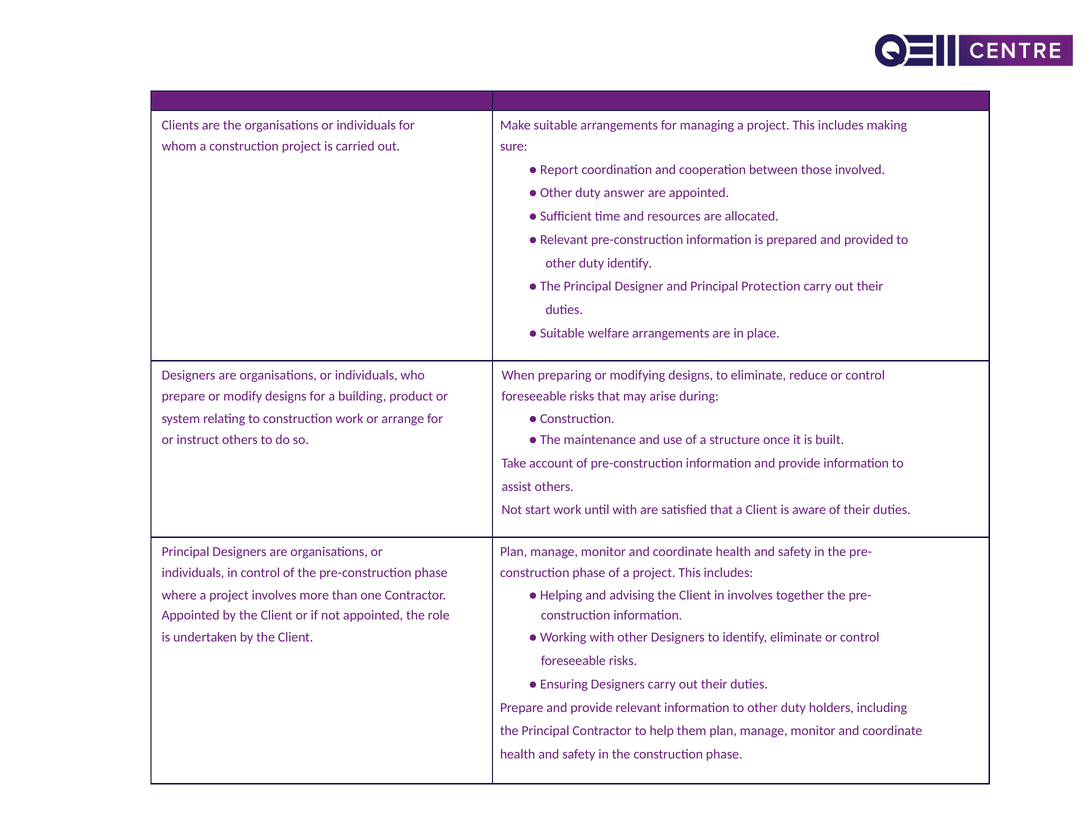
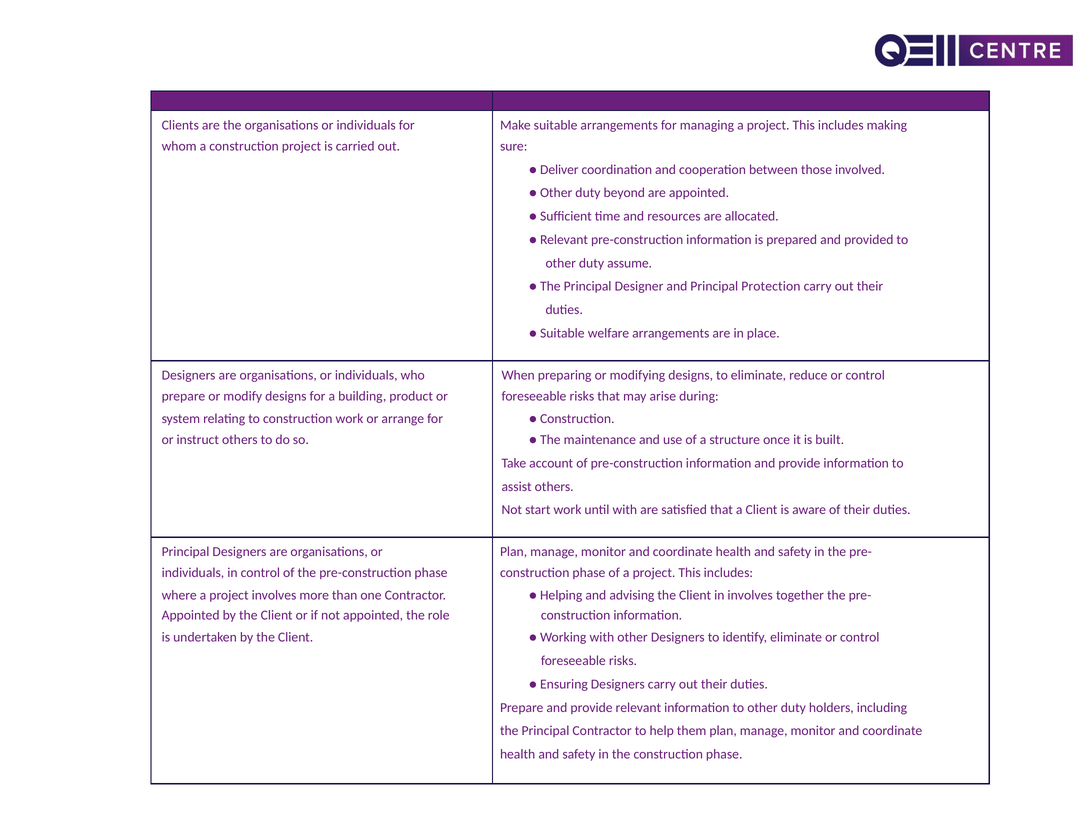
Report: Report -> Deliver
answer: answer -> beyond
duty identify: identify -> assume
